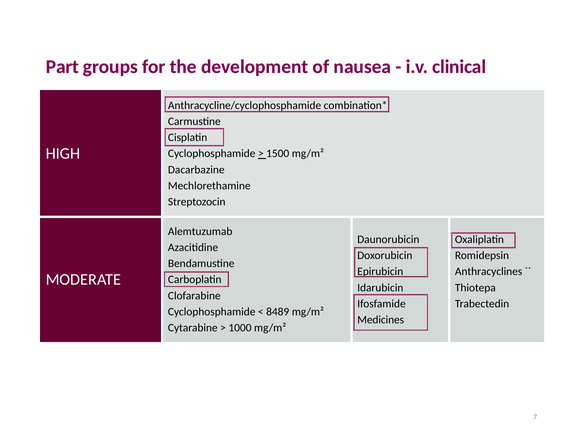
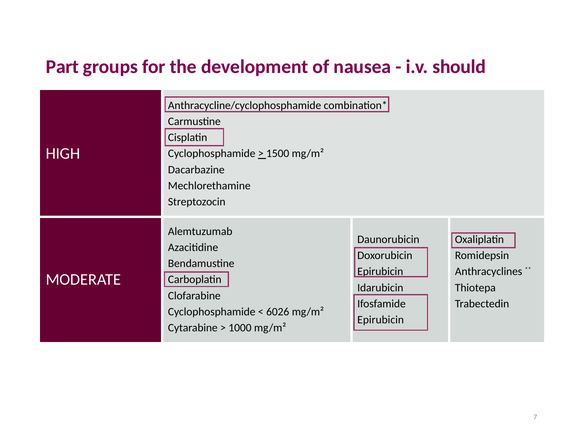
clinical: clinical -> should
8489: 8489 -> 6026
Medicines at (381, 320): Medicines -> Epirubicin
